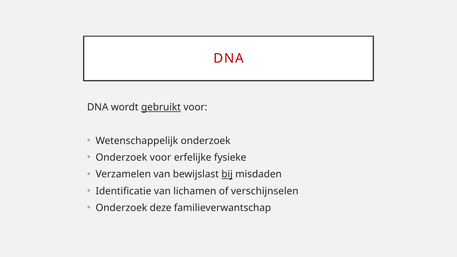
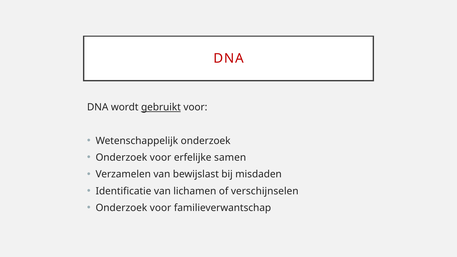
fysieke: fysieke -> samen
bij underline: present -> none
deze at (161, 208): deze -> voor
